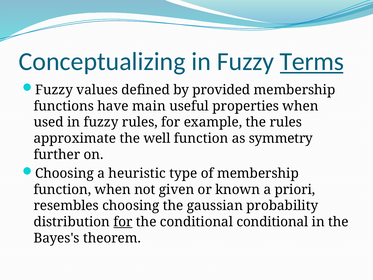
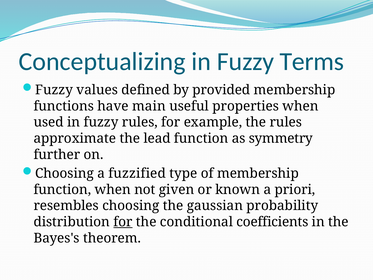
Terms underline: present -> none
well: well -> lead
heuristic: heuristic -> fuzzified
conditional conditional: conditional -> coefficients
